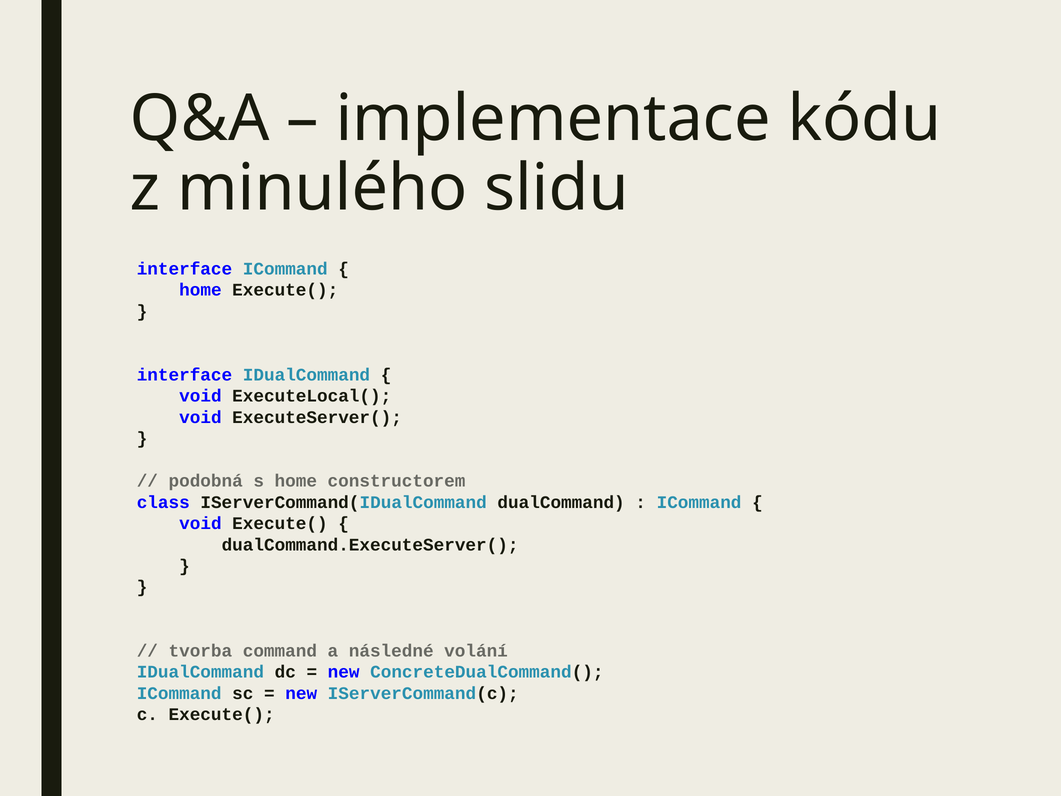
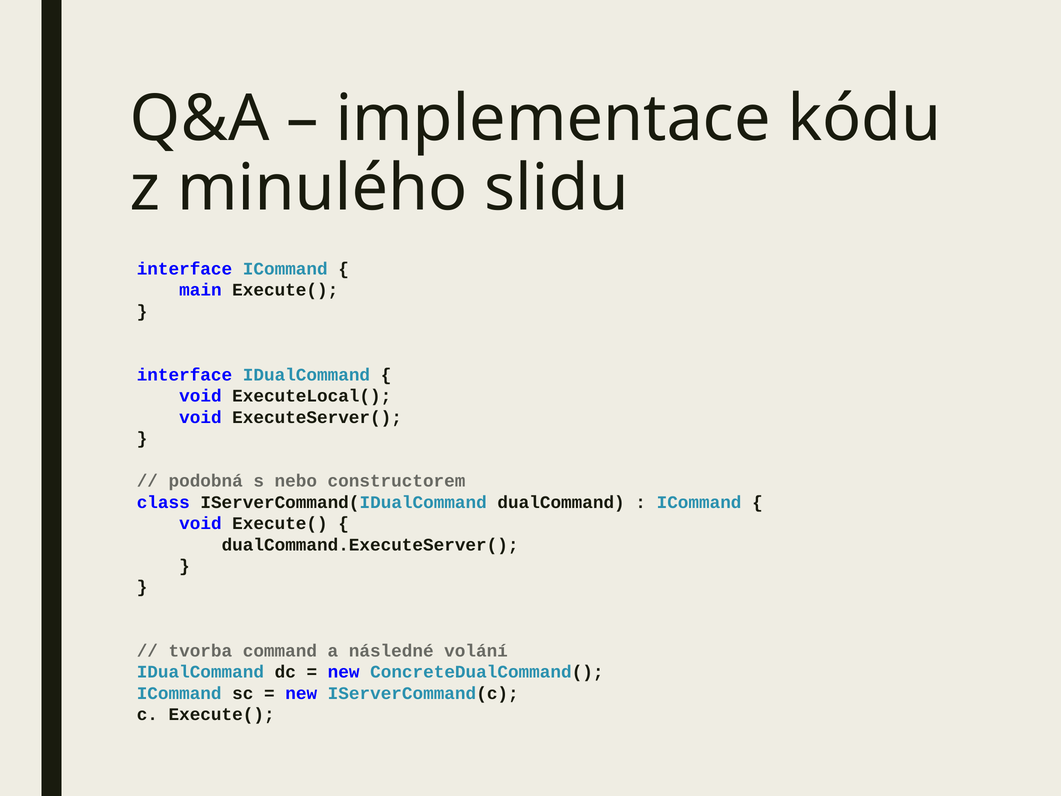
home at (200, 290): home -> main
s home: home -> nebo
